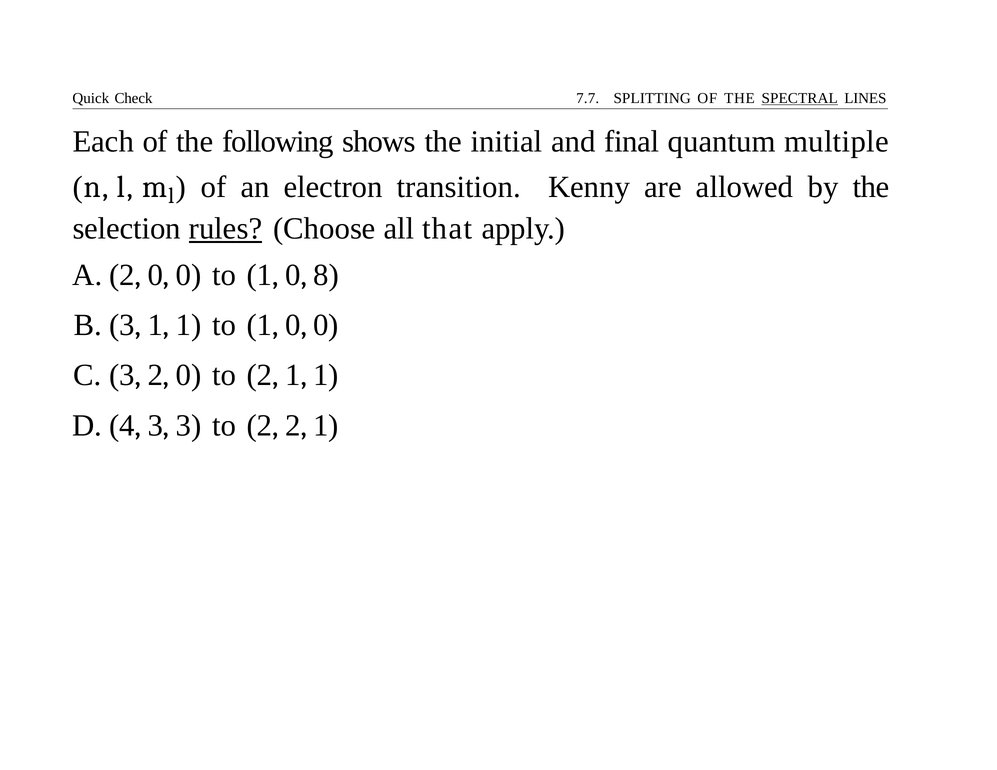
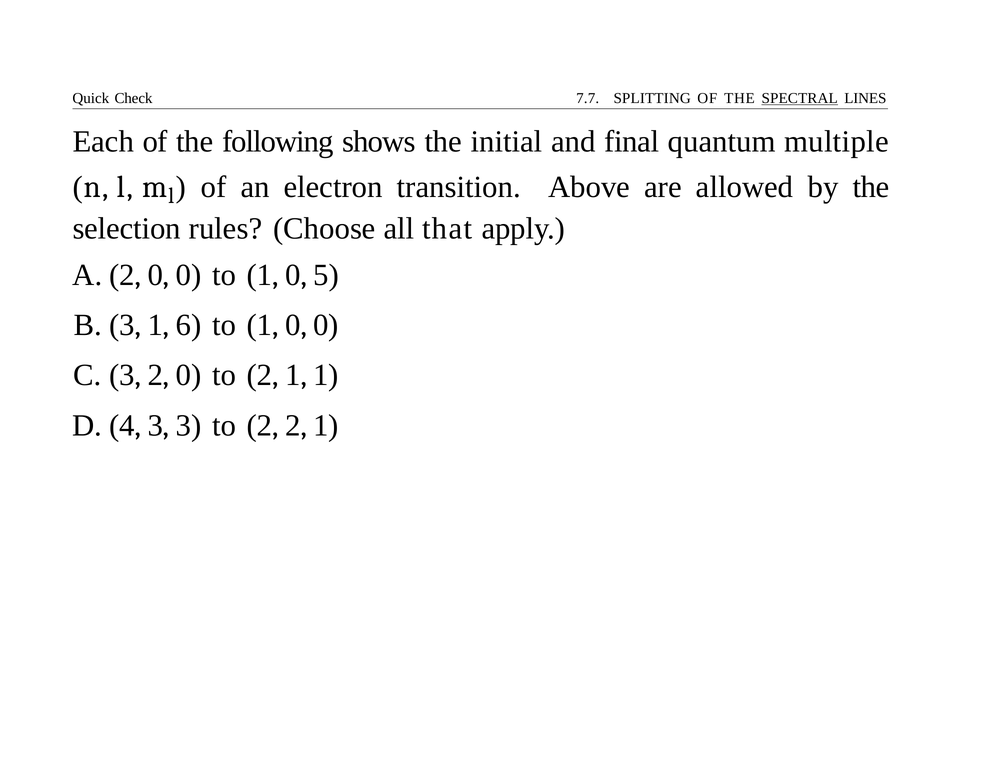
Kenny: Kenny -> Above
rules underline: present -> none
8: 8 -> 5
1 at (189, 325): 1 -> 6
